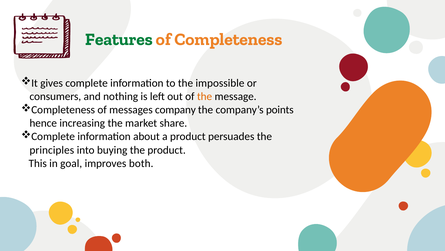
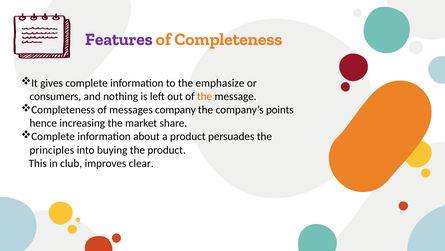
Features colour: green -> purple
impossible: impossible -> emphasize
goal: goal -> club
both: both -> clear
